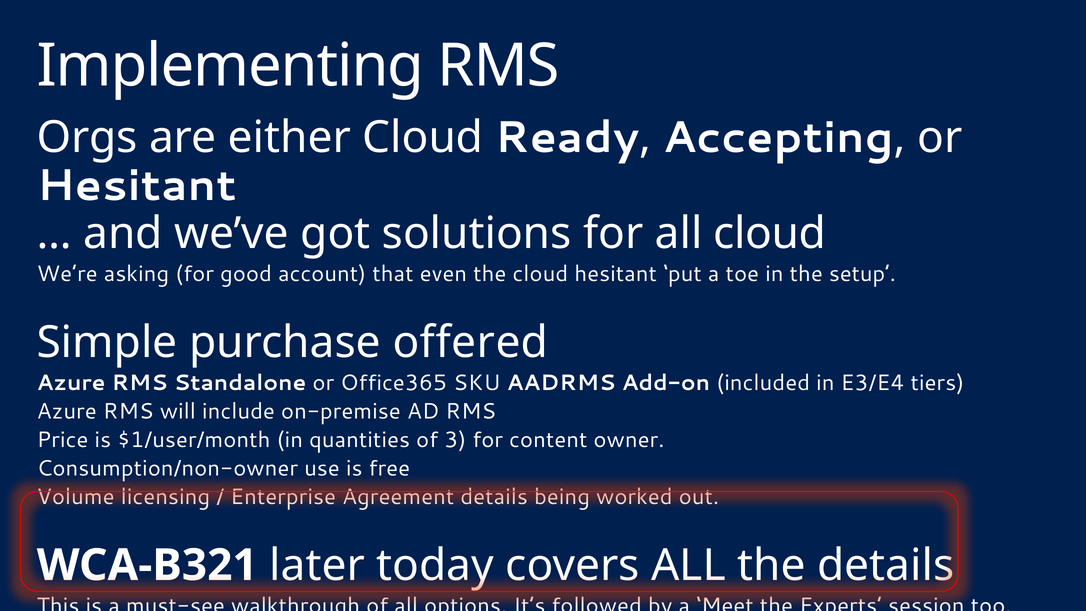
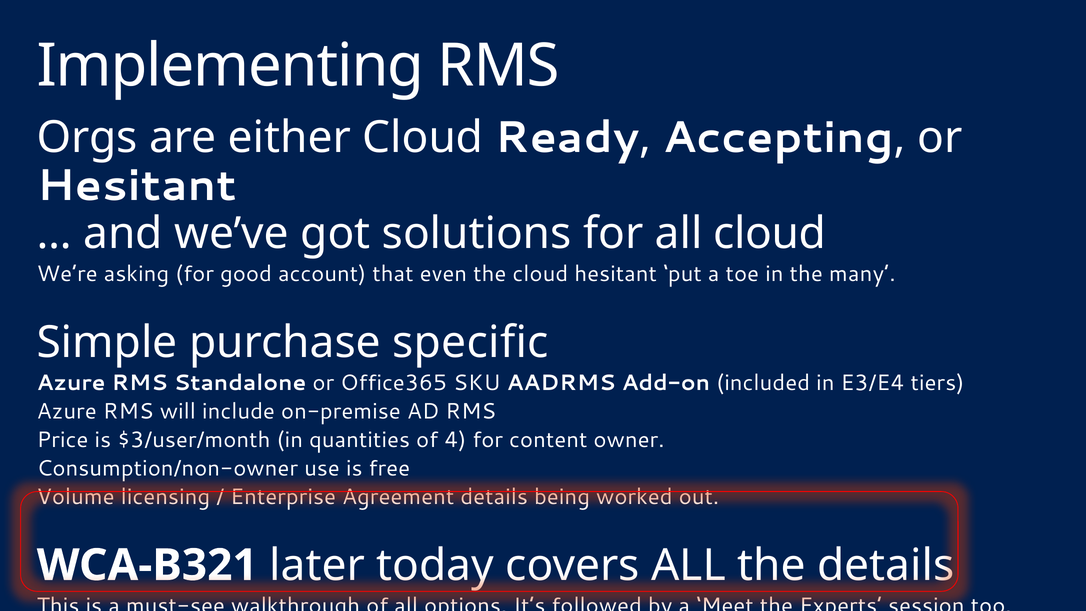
setup: setup -> many
offered: offered -> specific
$1/user/month: $1/user/month -> $3/user/month
3: 3 -> 4
